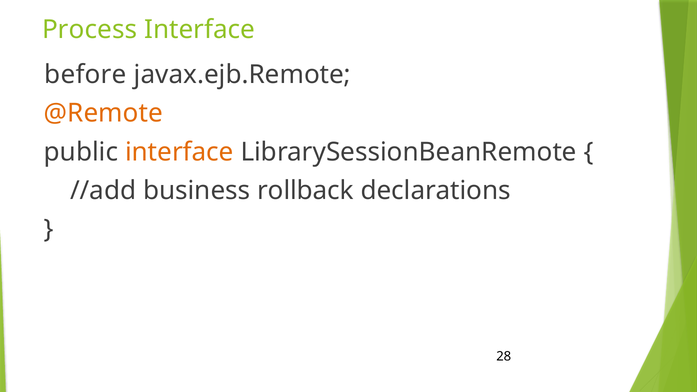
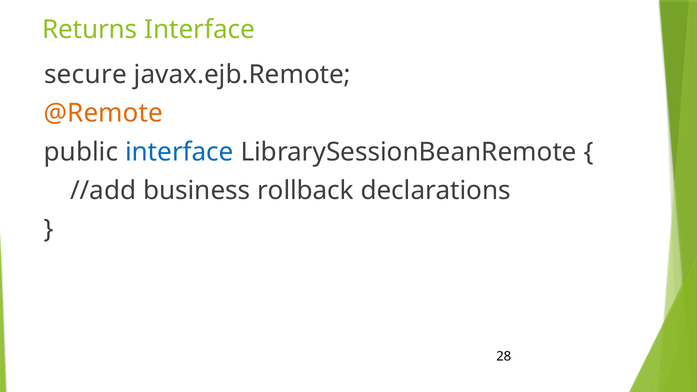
Process: Process -> Returns
before: before -> secure
interface at (179, 152) colour: orange -> blue
